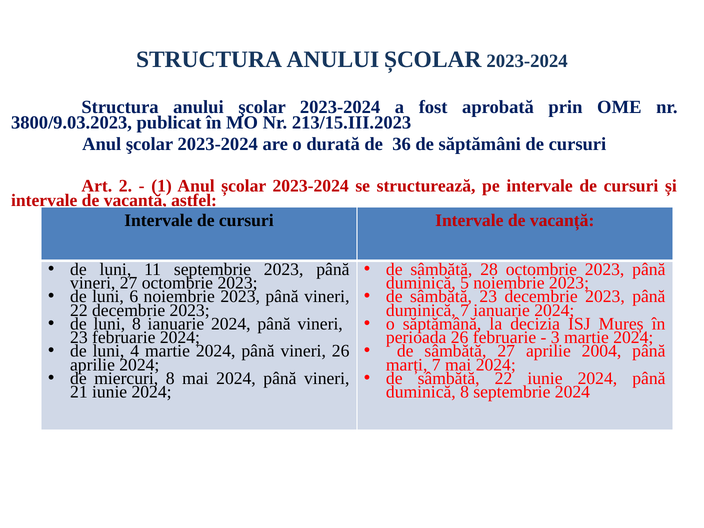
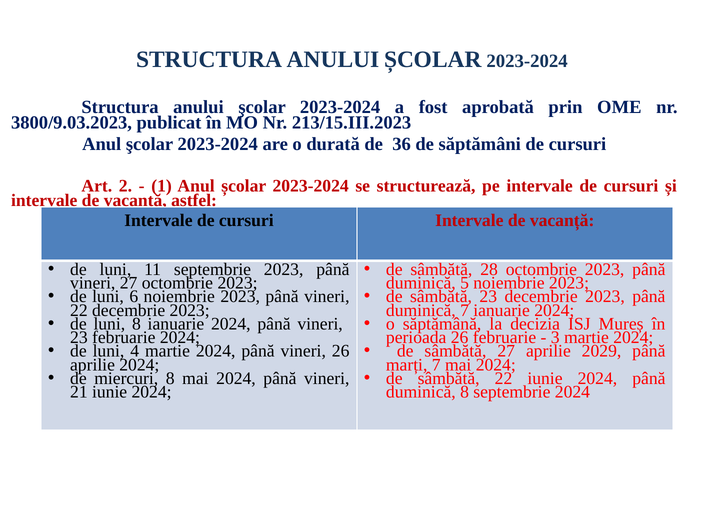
2004: 2004 -> 2029
